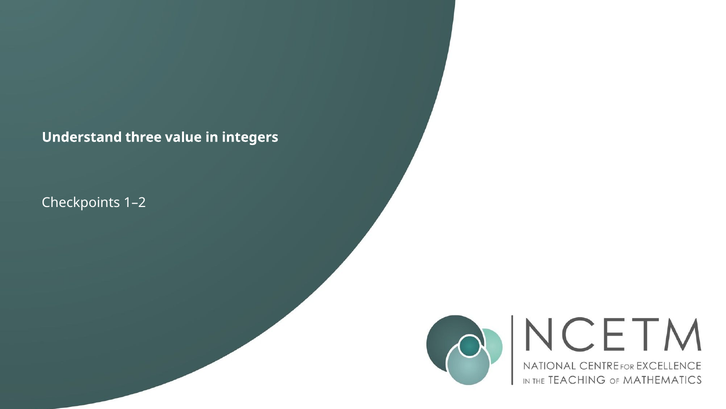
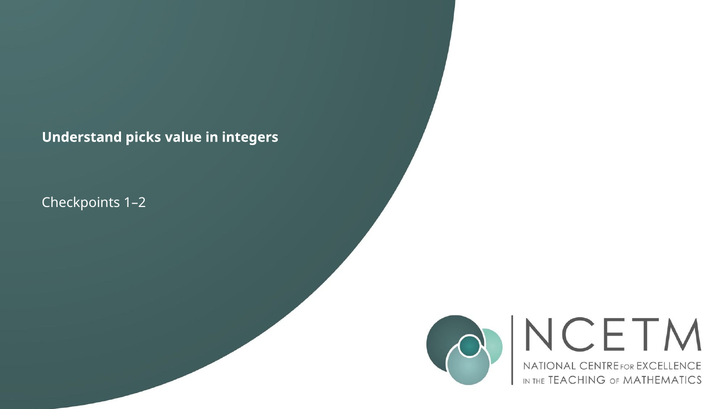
three: three -> picks
